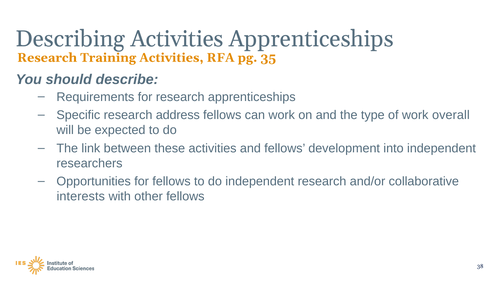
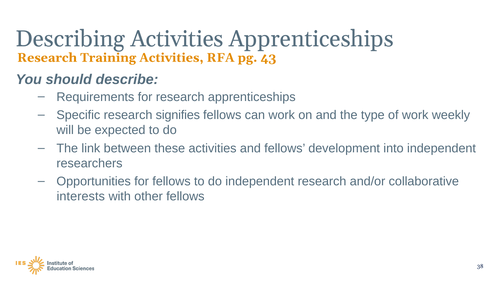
35: 35 -> 43
address: address -> signifies
overall: overall -> weekly
